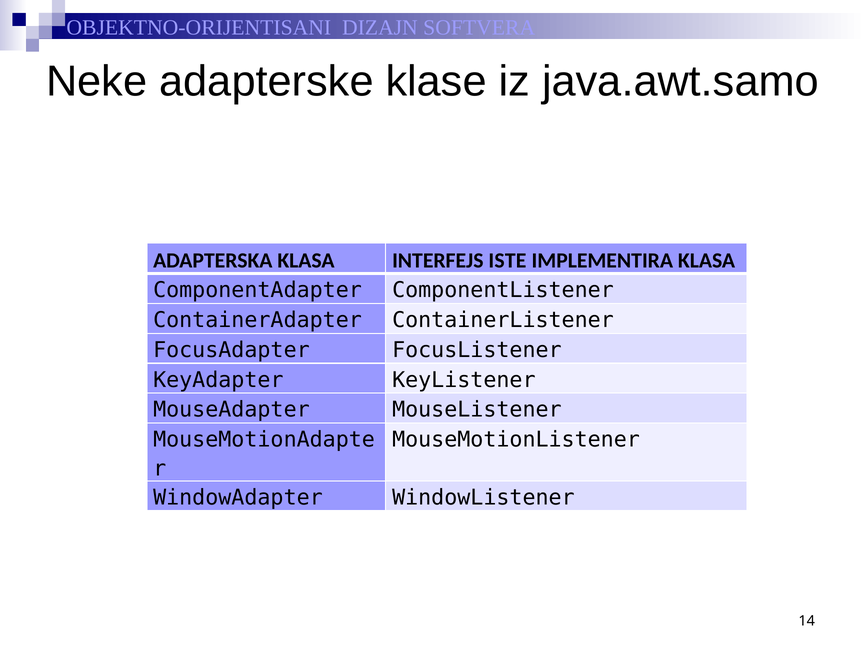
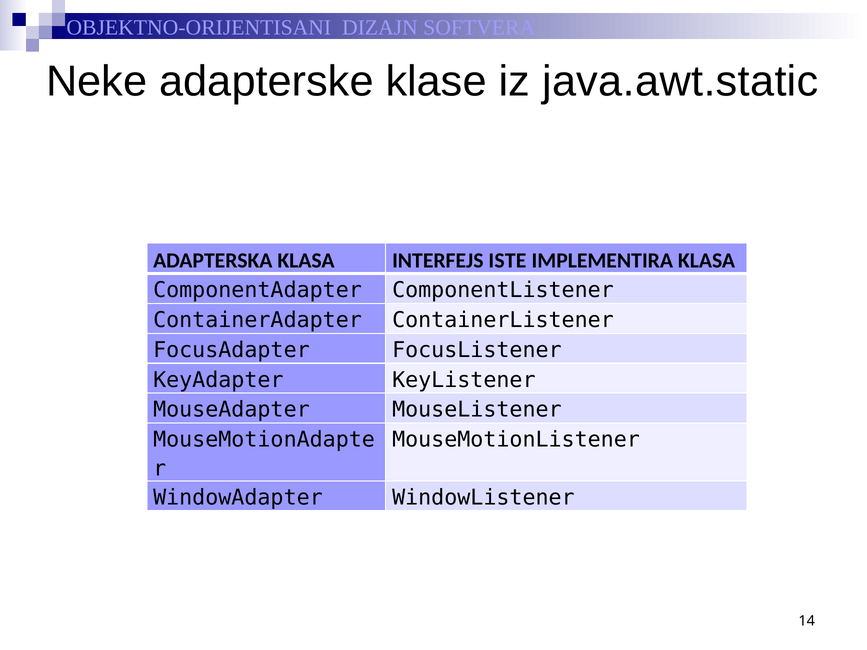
java.awt.samo: java.awt.samo -> java.awt.static
